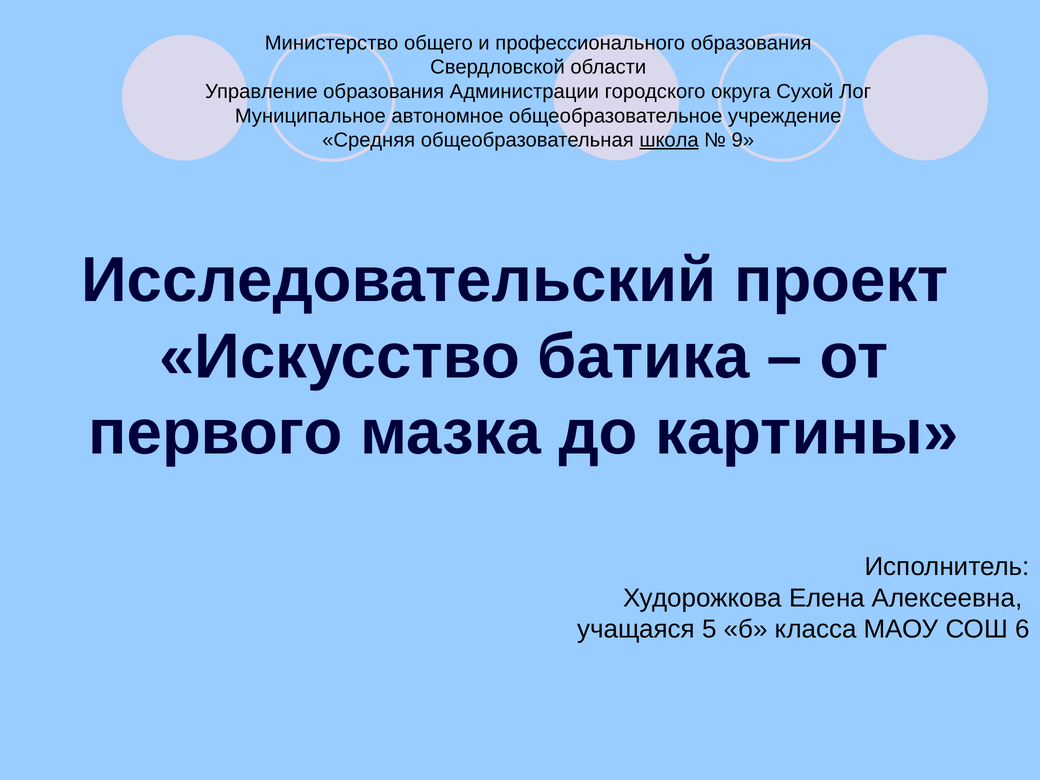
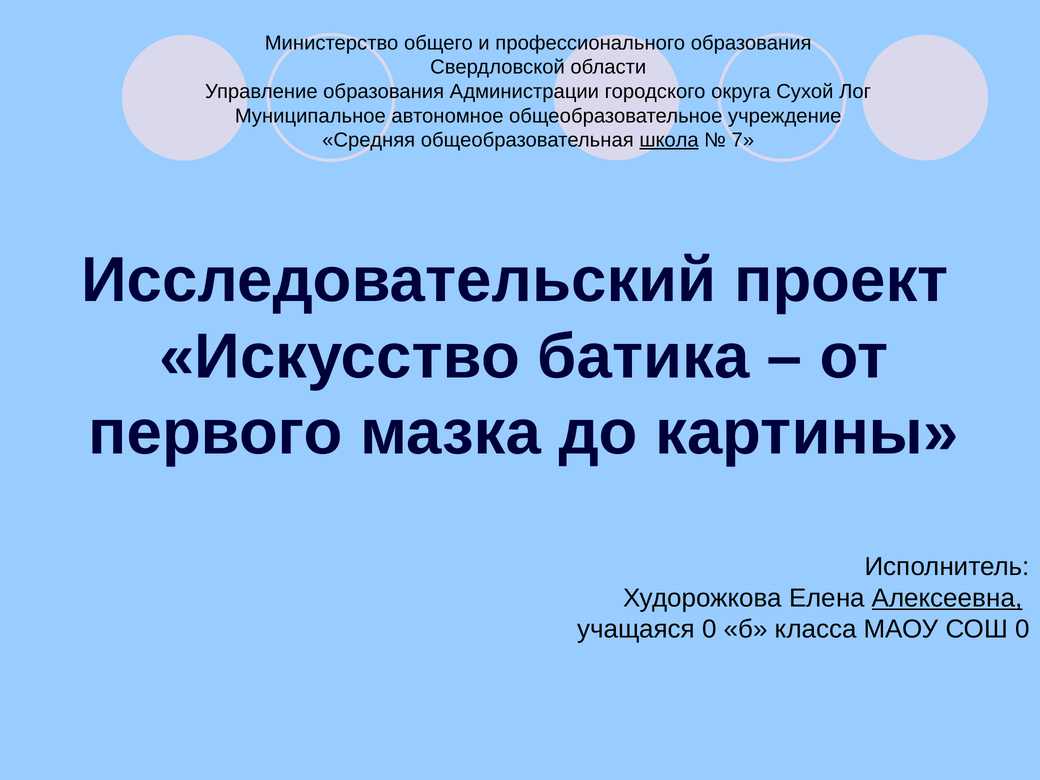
9: 9 -> 7
Алексеевна underline: none -> present
учащаяся 5: 5 -> 0
СОШ 6: 6 -> 0
